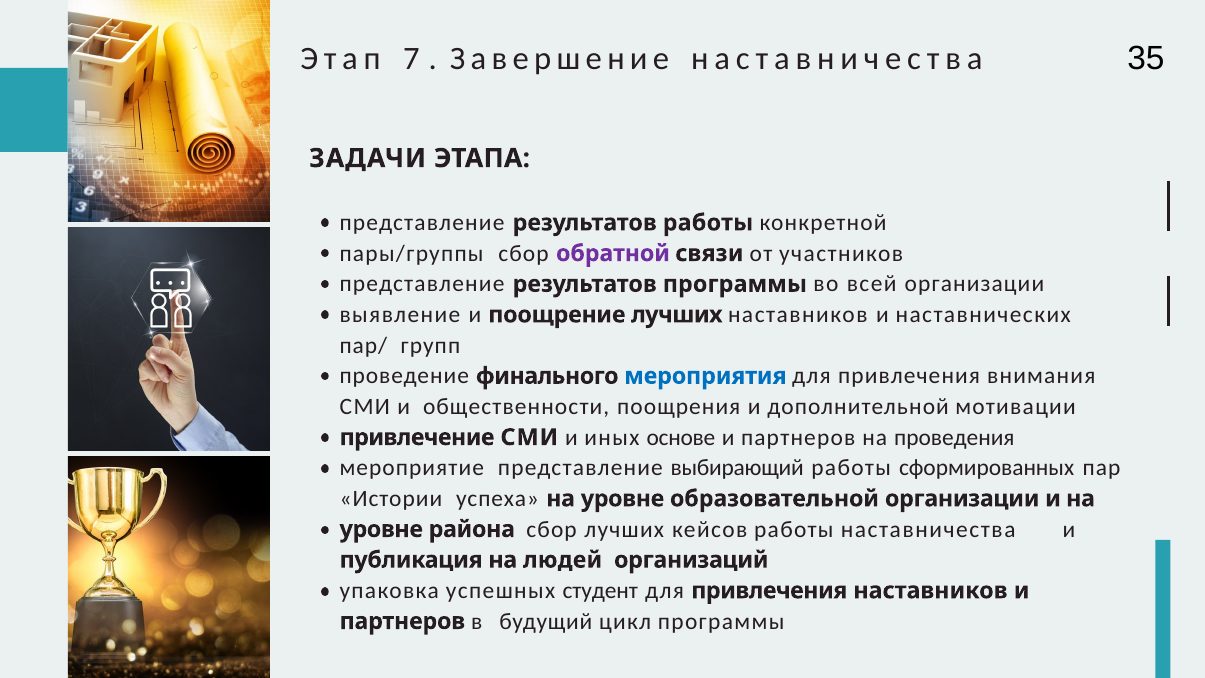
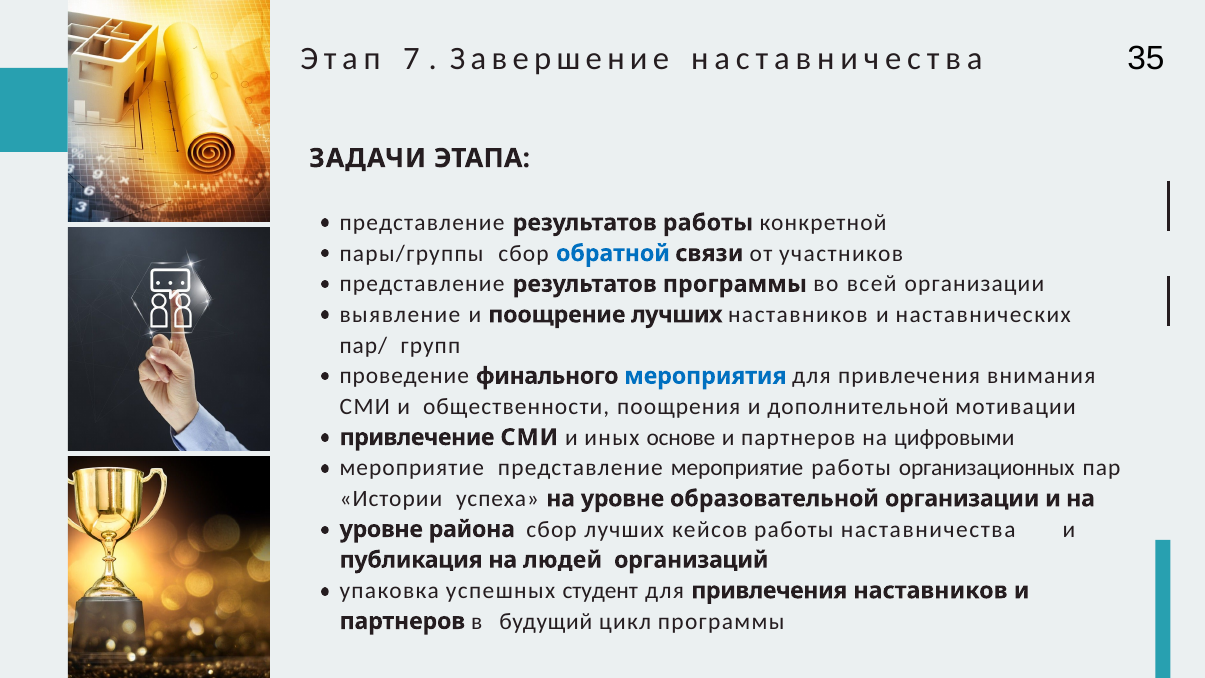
обратной colour: purple -> blue
проведения: проведения -> цифровыми
представление выбирающий: выбирающий -> мероприятие
сформированных: сформированных -> организационных
